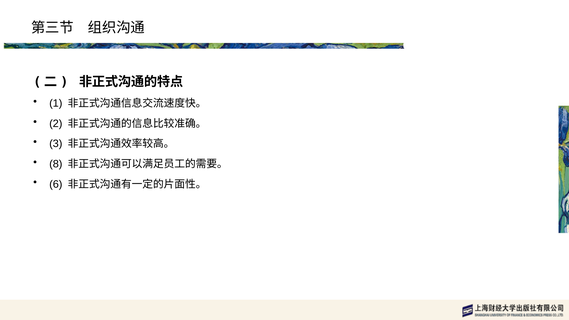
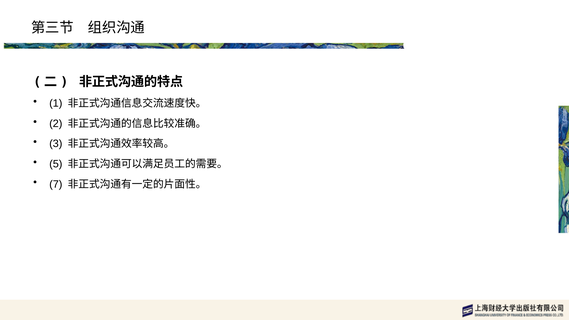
8: 8 -> 5
6: 6 -> 7
